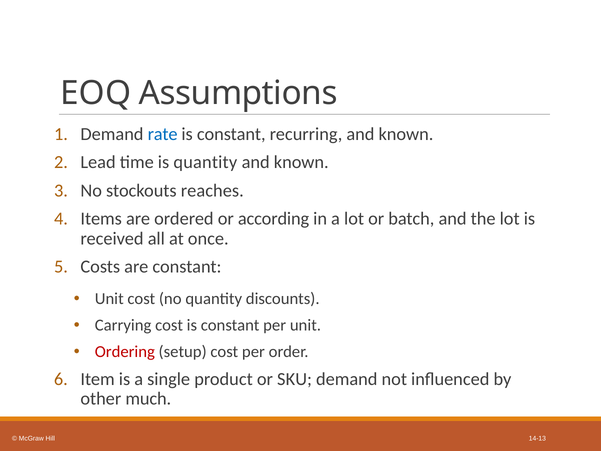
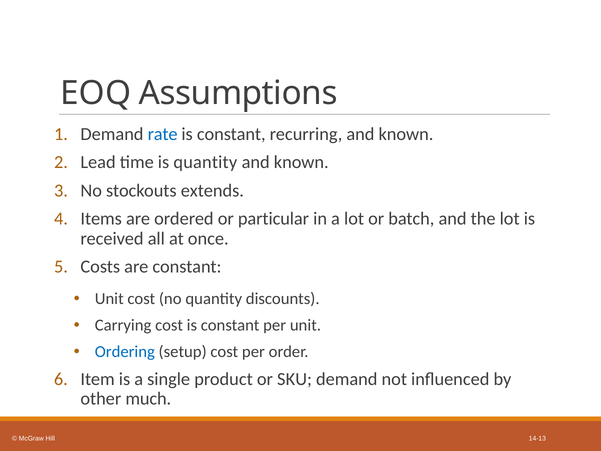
reaches: reaches -> extends
according: according -> particular
Ordering colour: red -> blue
